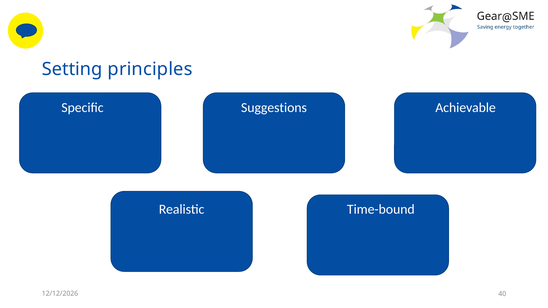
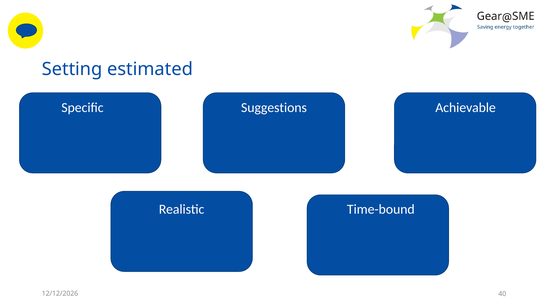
principles: principles -> estimated
